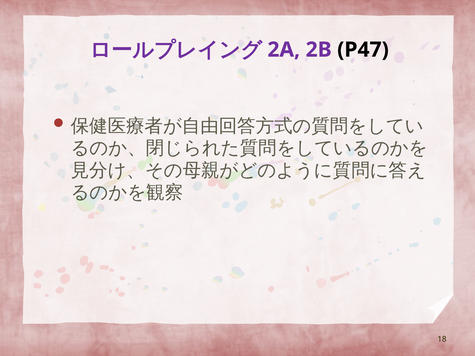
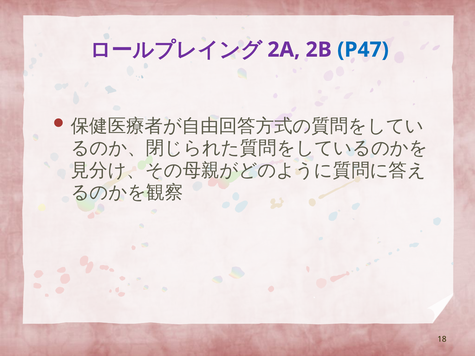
P47 colour: black -> blue
